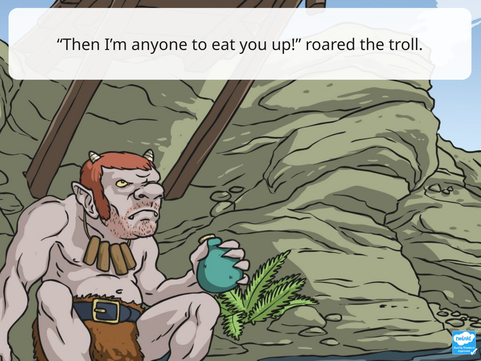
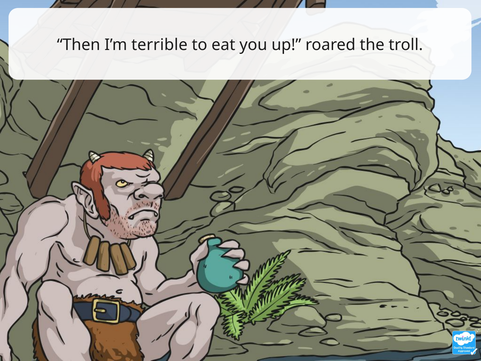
anyone: anyone -> terrible
